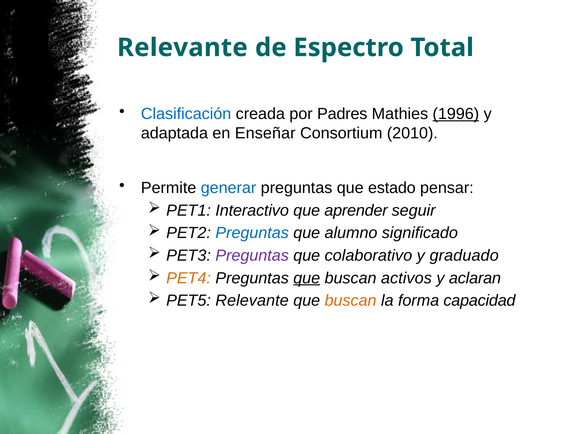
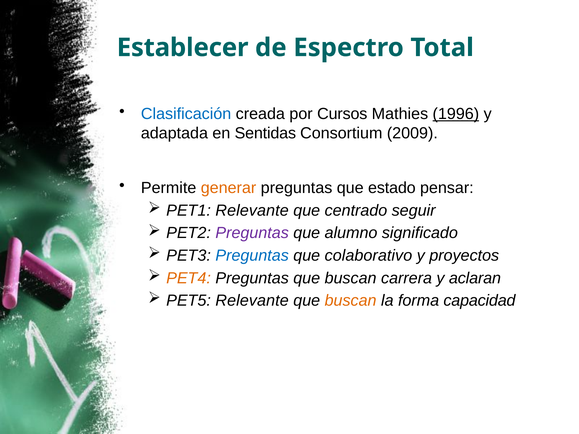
Relevante at (182, 48): Relevante -> Establecer
Padres: Padres -> Cursos
Enseñar: Enseñar -> Sentidas
2010: 2010 -> 2009
generar colour: blue -> orange
PET1 Interactivo: Interactivo -> Relevante
aprender: aprender -> centrado
Preguntas at (252, 233) colour: blue -> purple
Preguntas at (252, 256) colour: purple -> blue
graduado: graduado -> proyectos
que at (307, 278) underline: present -> none
activos: activos -> carrera
